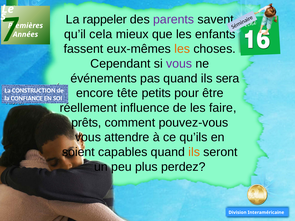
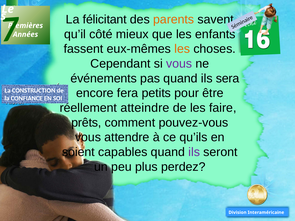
rappeler: rappeler -> félicitant
parents colour: purple -> orange
cela: cela -> côté
tête: tête -> fera
influence: influence -> atteindre
ils at (194, 152) colour: orange -> purple
